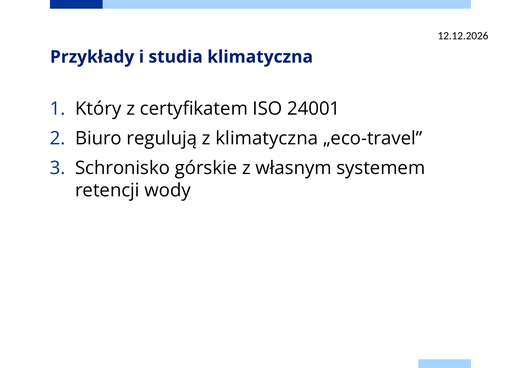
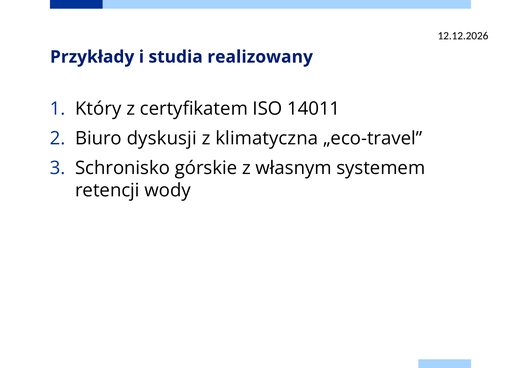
studia klimatyczna: klimatyczna -> realizowany
24001: 24001 -> 14011
regulują: regulują -> dyskusji
